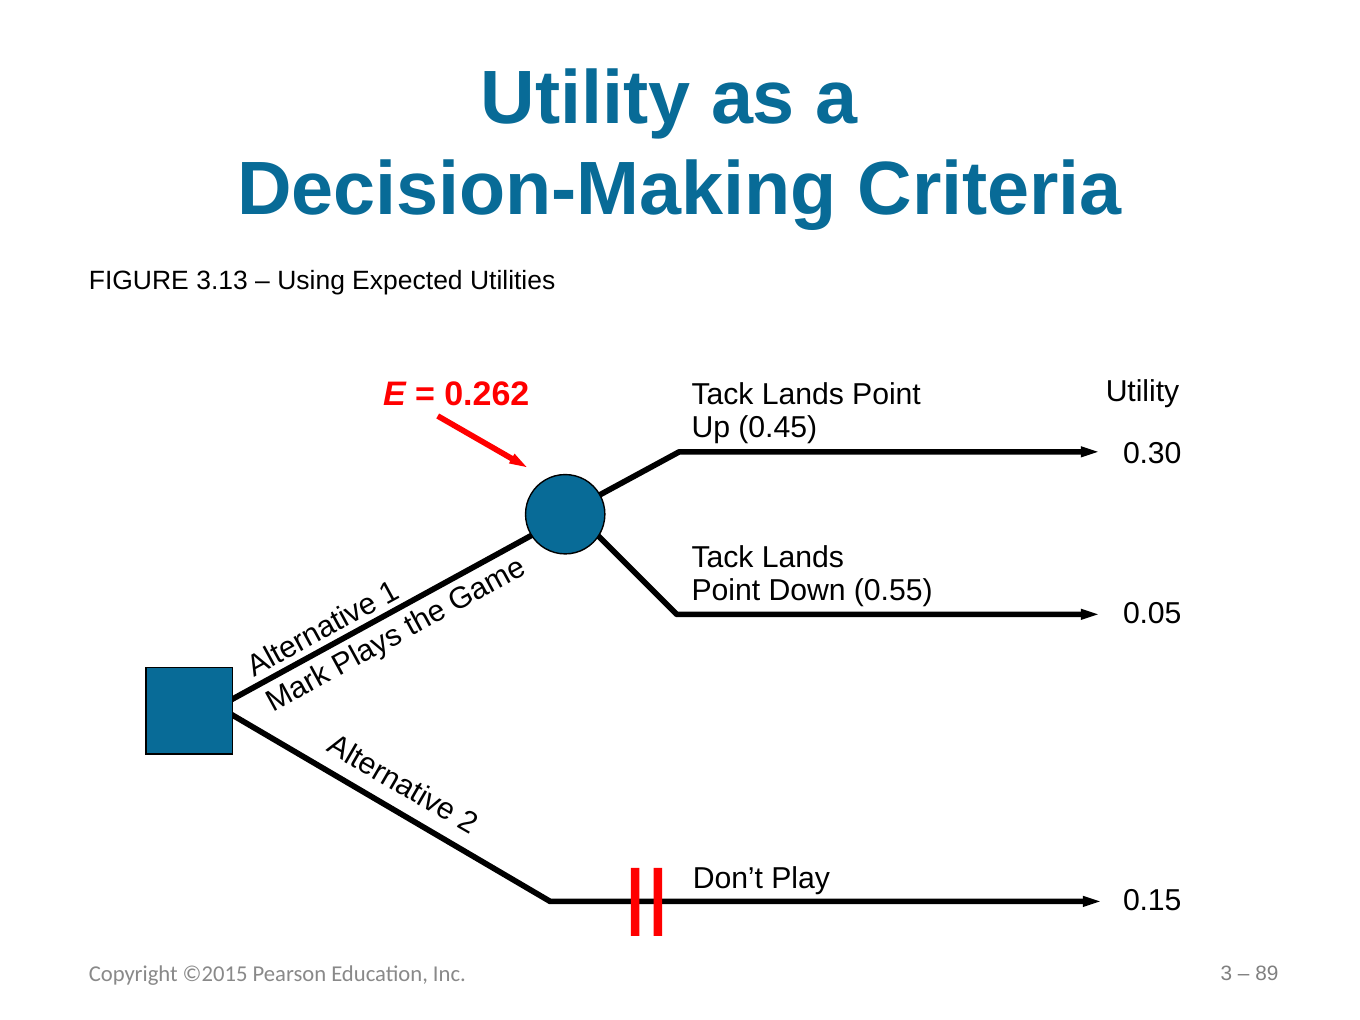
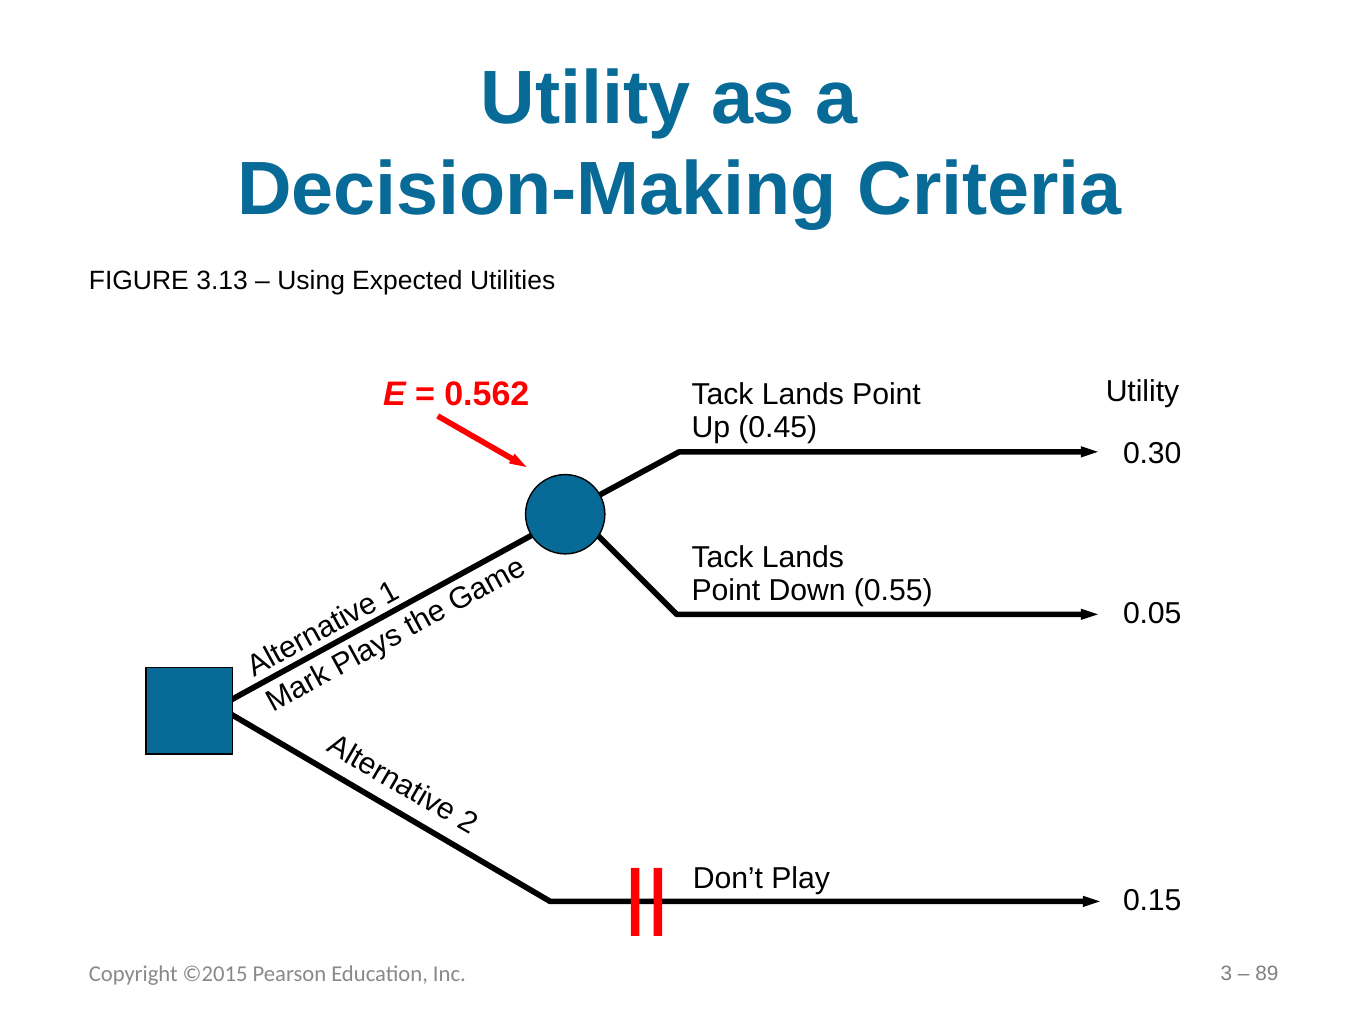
0.262: 0.262 -> 0.562
